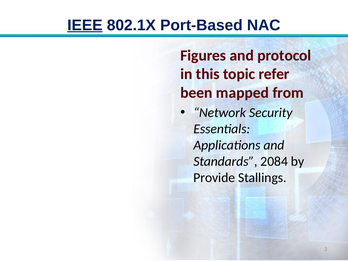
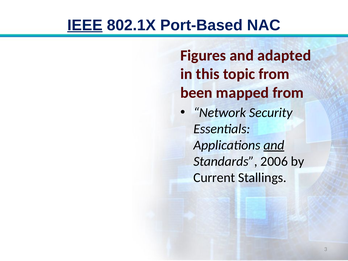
protocol: protocol -> adapted
topic refer: refer -> from
and at (274, 145) underline: none -> present
2084: 2084 -> 2006
Provide: Provide -> Current
